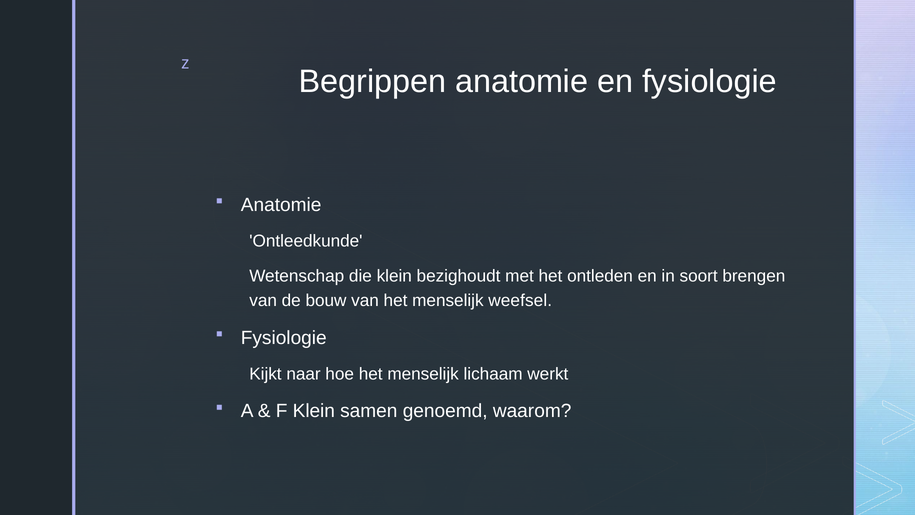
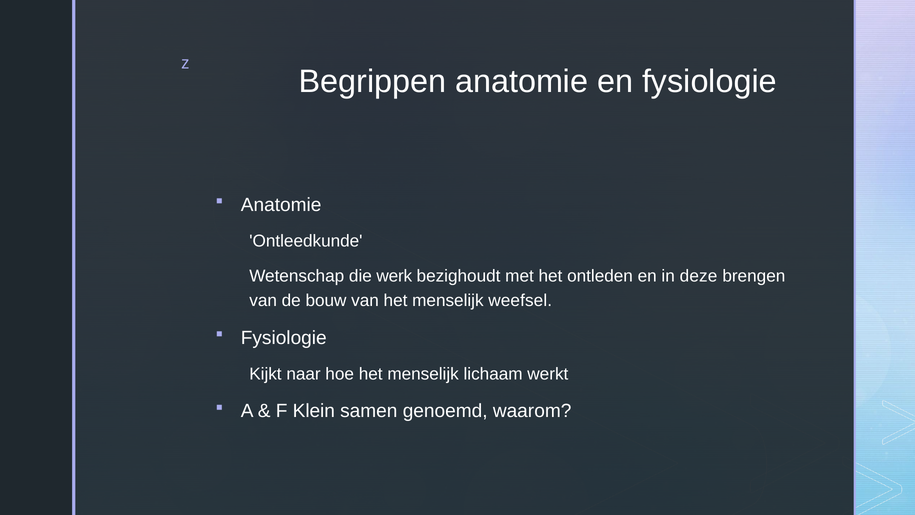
die klein: klein -> werk
soort: soort -> deze
